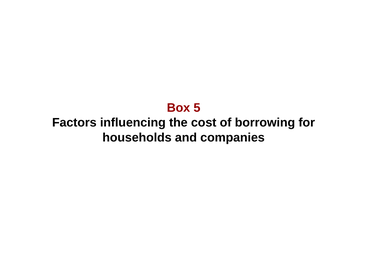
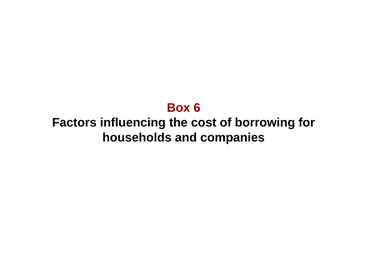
5: 5 -> 6
